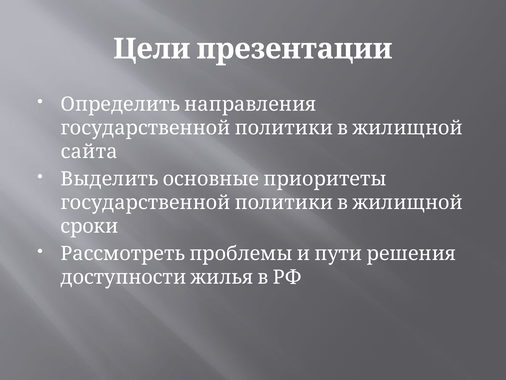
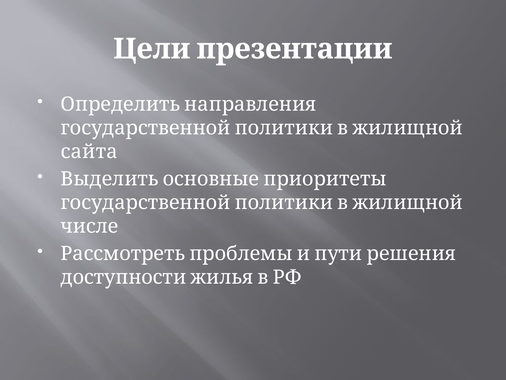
сроки: сроки -> числе
